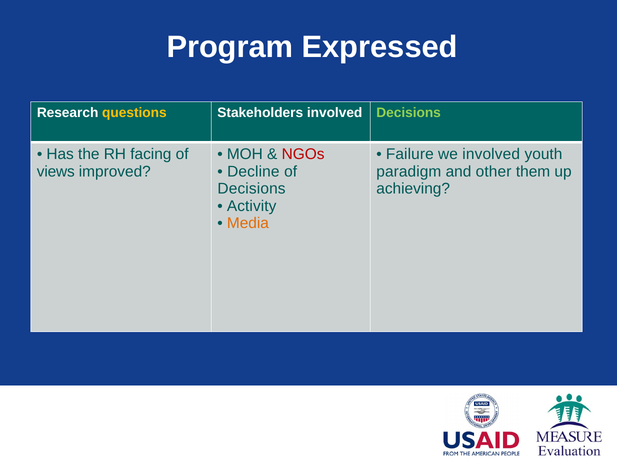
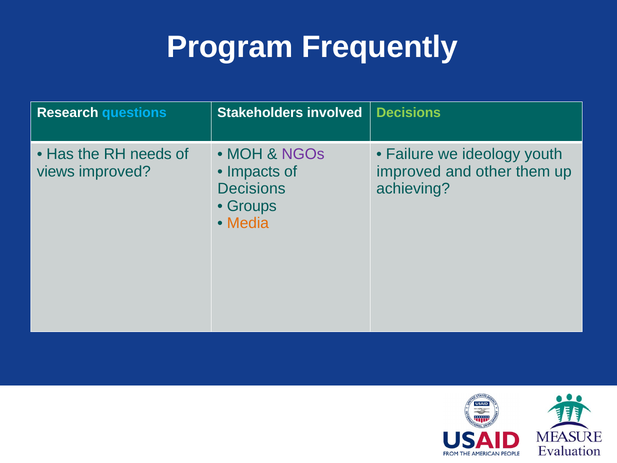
Expressed: Expressed -> Frequently
questions colour: yellow -> light blue
facing: facing -> needs
NGOs colour: red -> purple
we involved: involved -> ideology
Decline: Decline -> Impacts
paradigm at (409, 171): paradigm -> improved
Activity: Activity -> Groups
